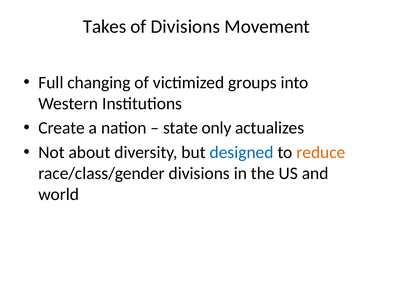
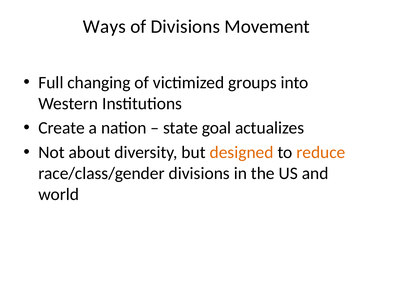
Takes: Takes -> Ways
only: only -> goal
designed colour: blue -> orange
